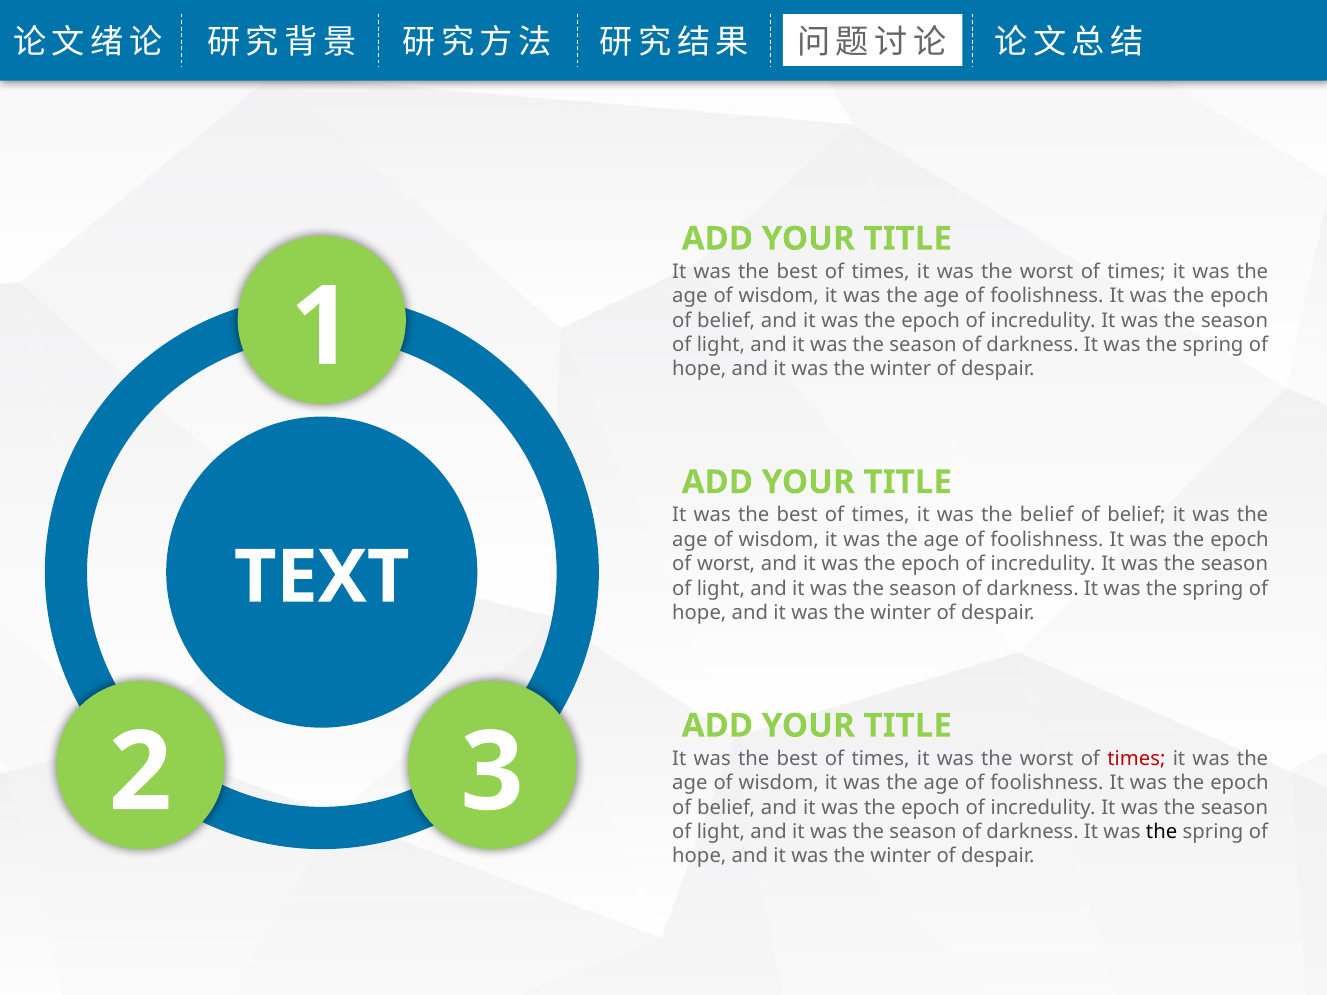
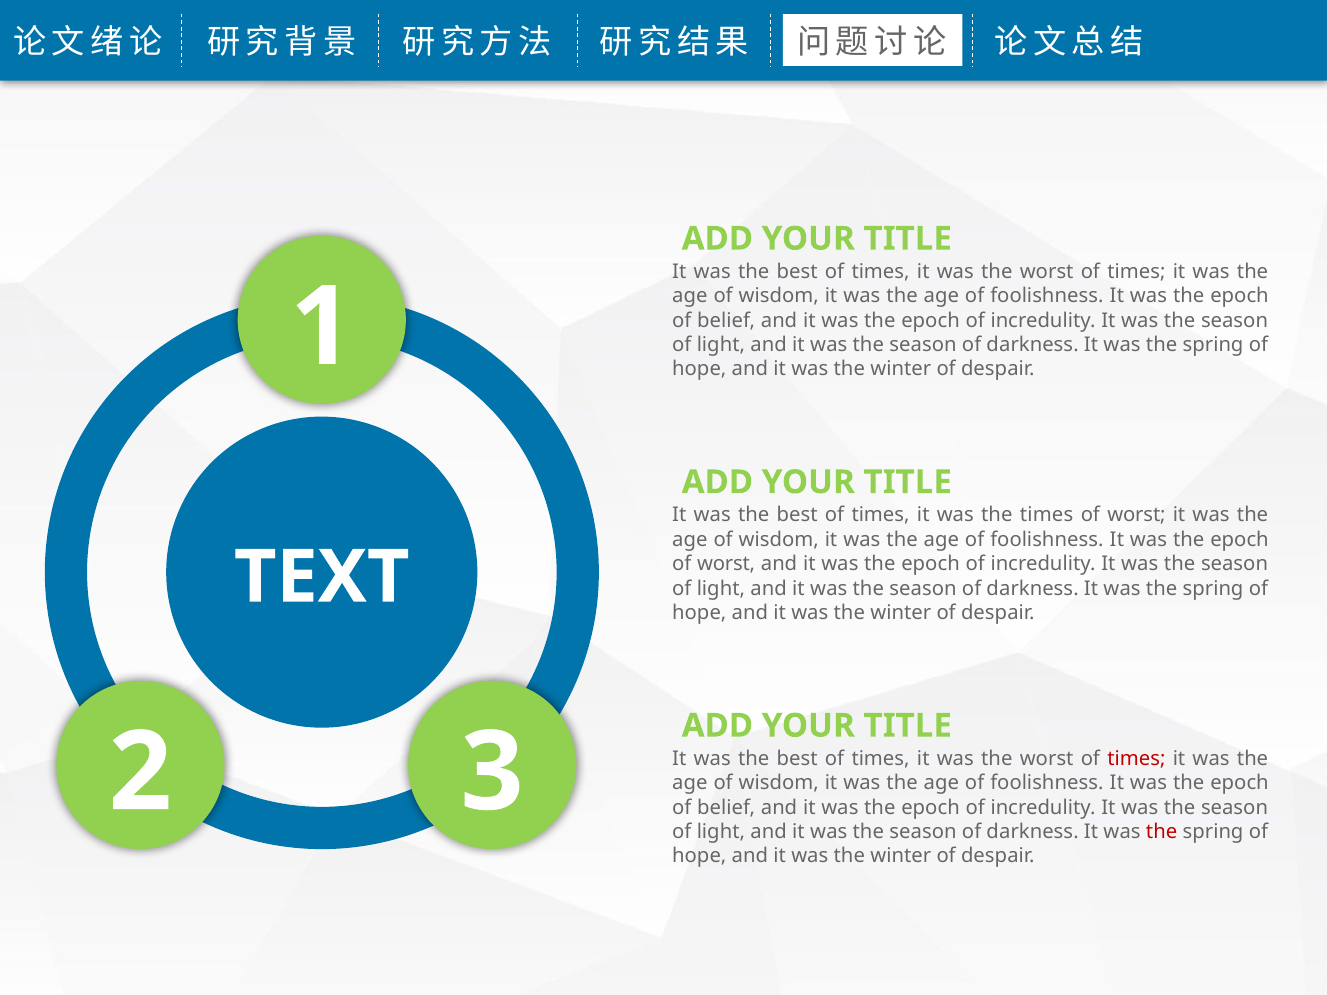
the belief: belief -> times
belief at (1136, 515): belief -> worst
the at (1162, 832) colour: black -> red
